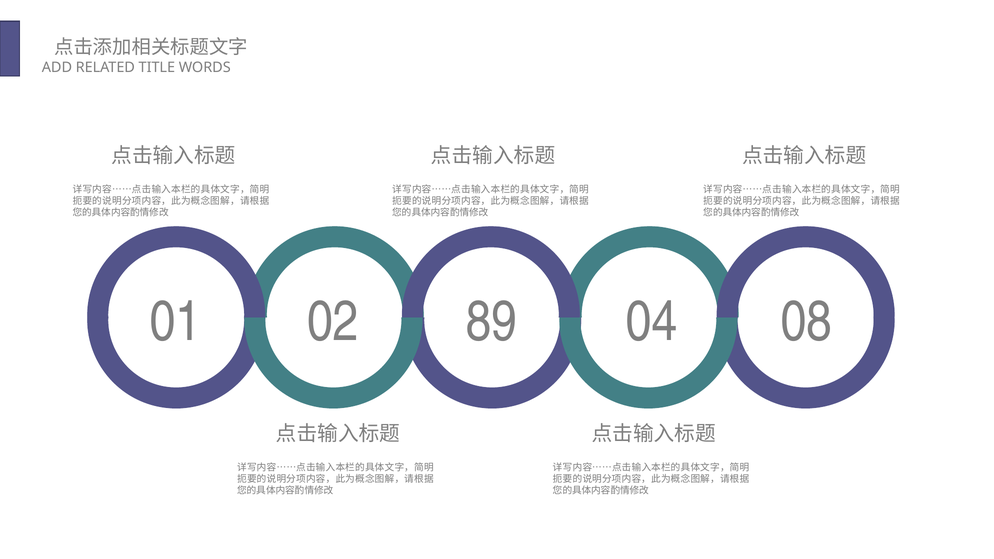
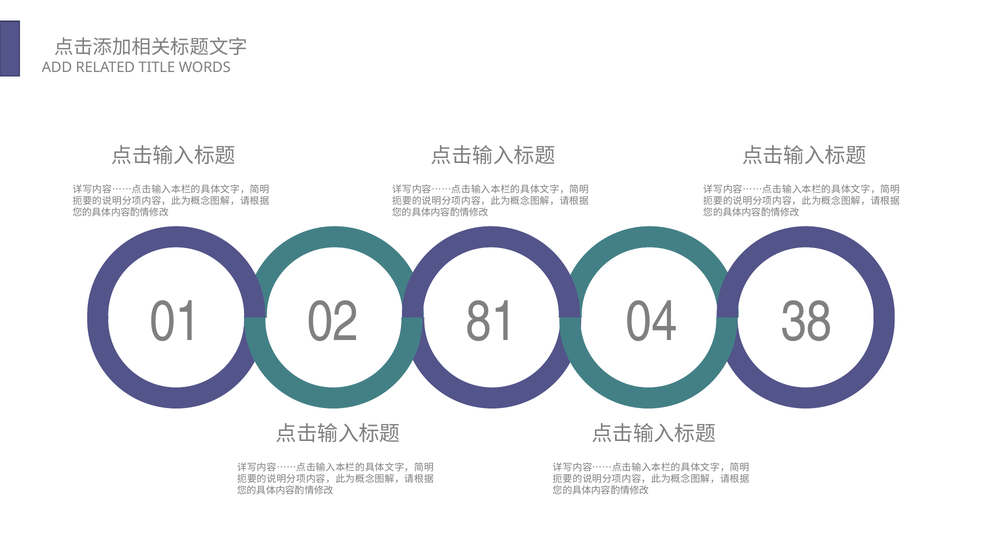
89: 89 -> 81
08: 08 -> 38
